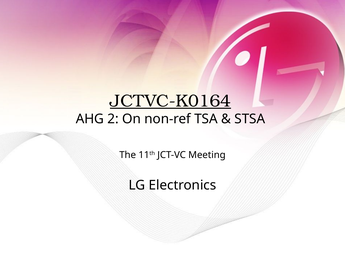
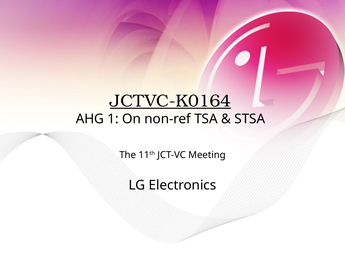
2: 2 -> 1
